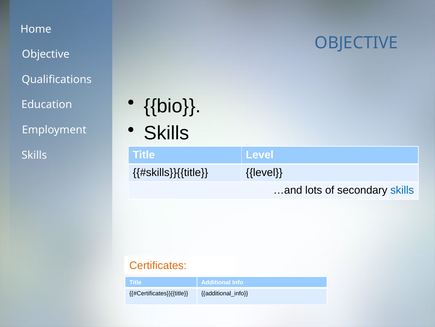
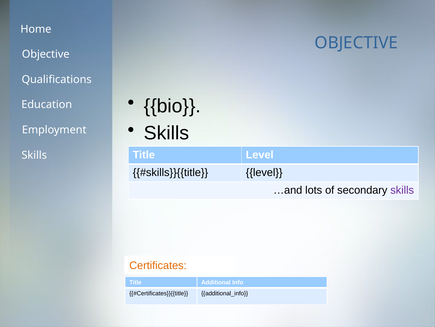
skills at (402, 190) colour: blue -> purple
